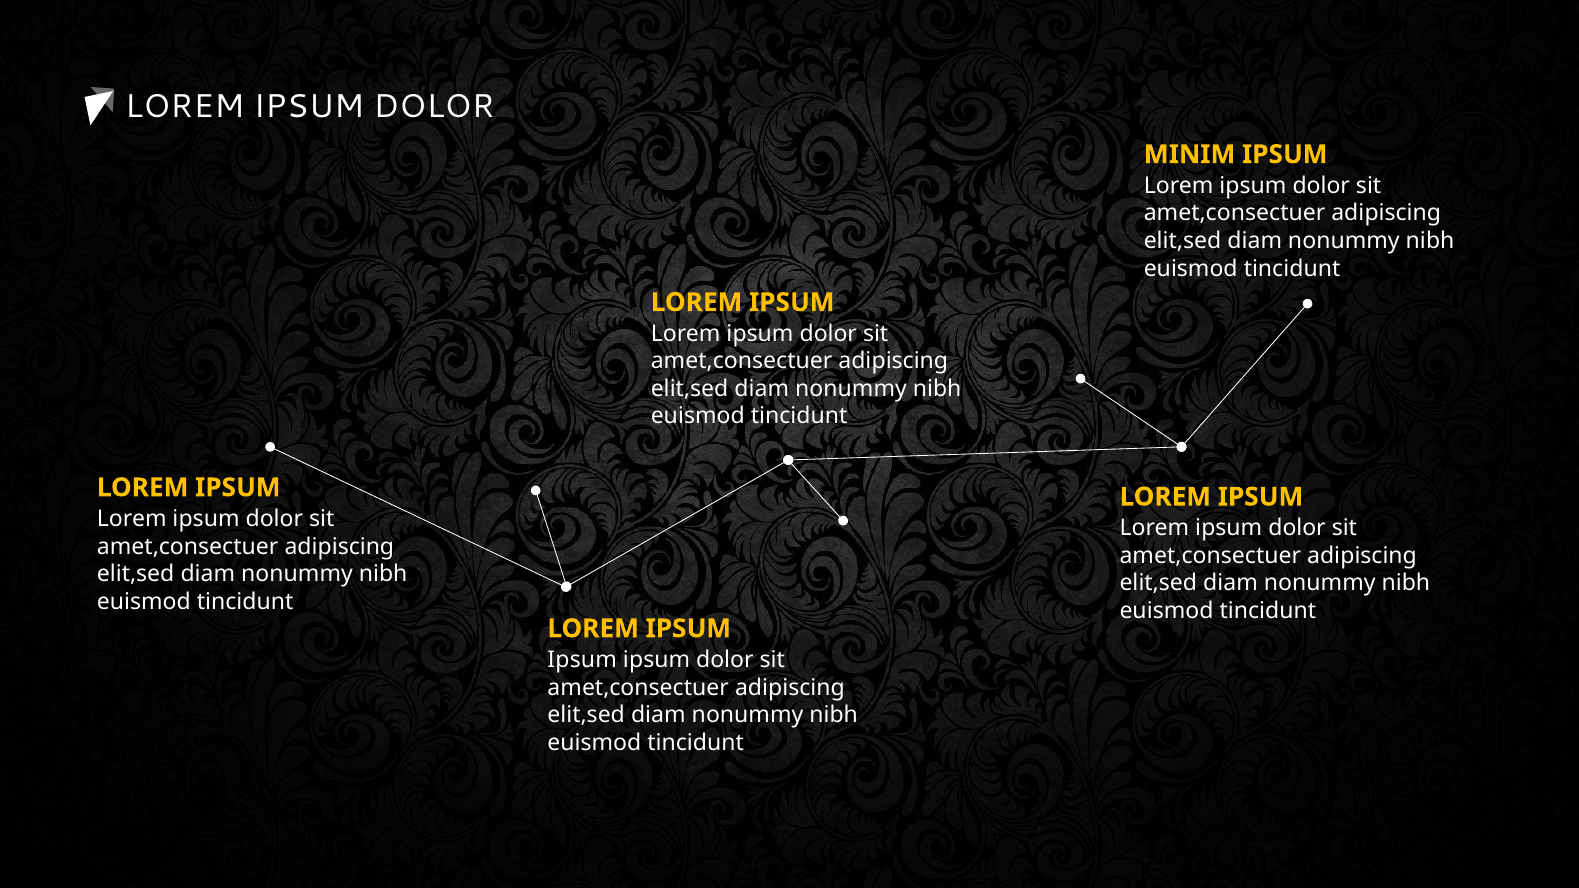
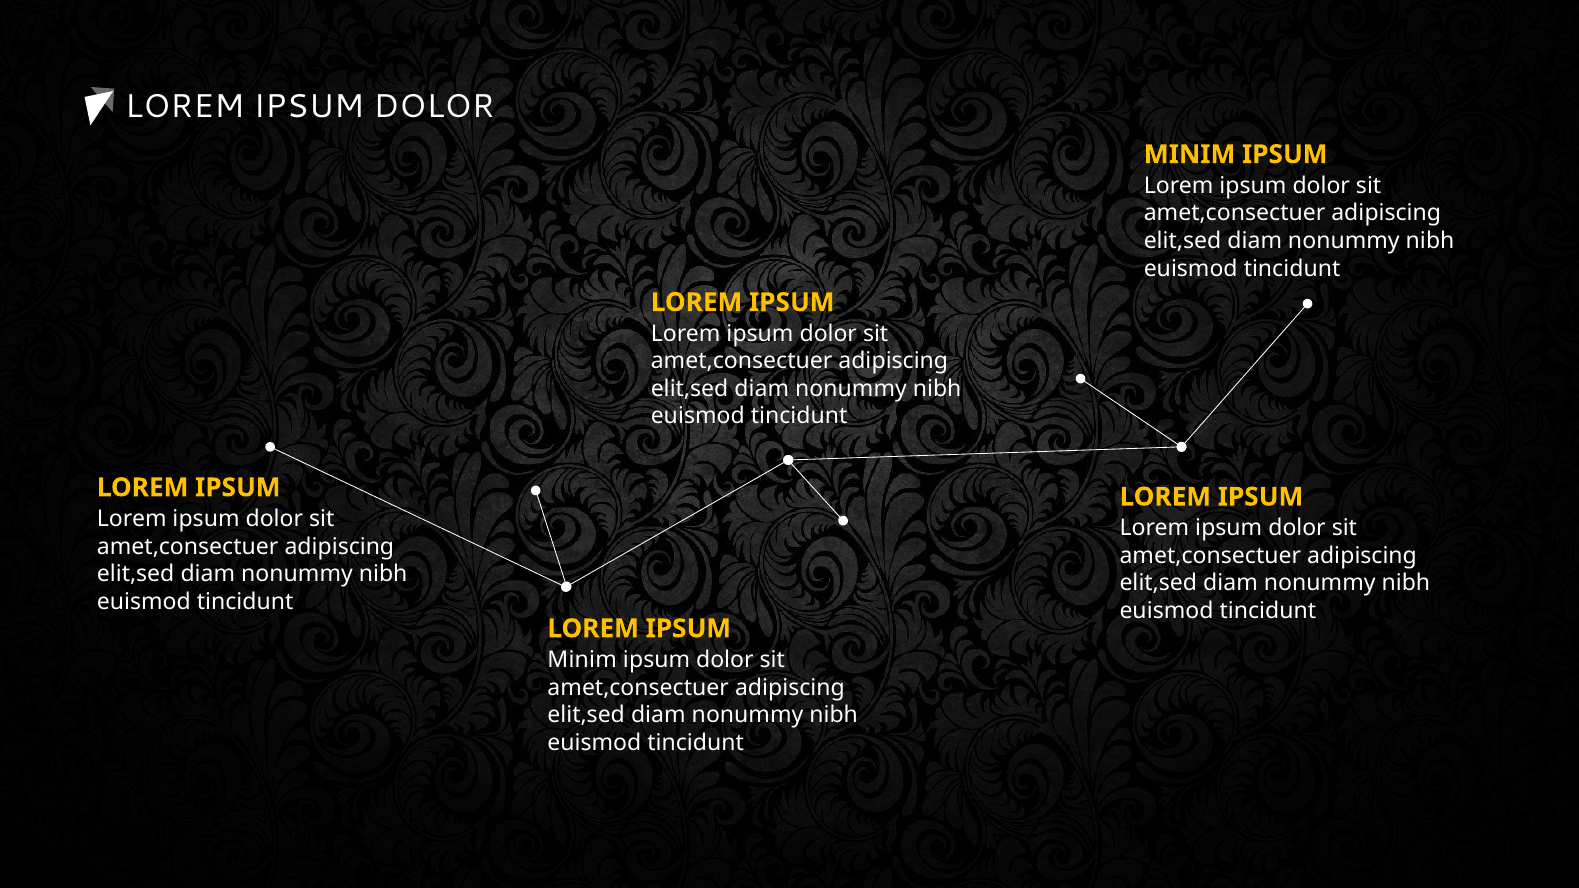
Ipsum at (582, 660): Ipsum -> Minim
